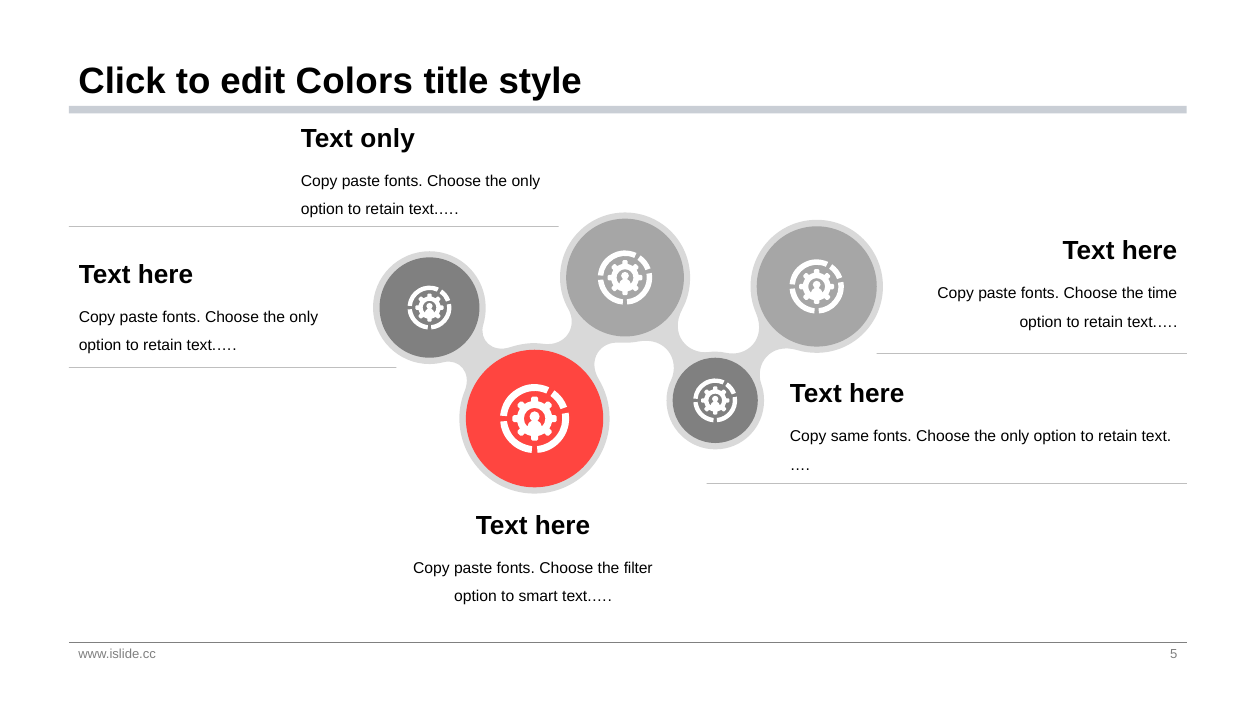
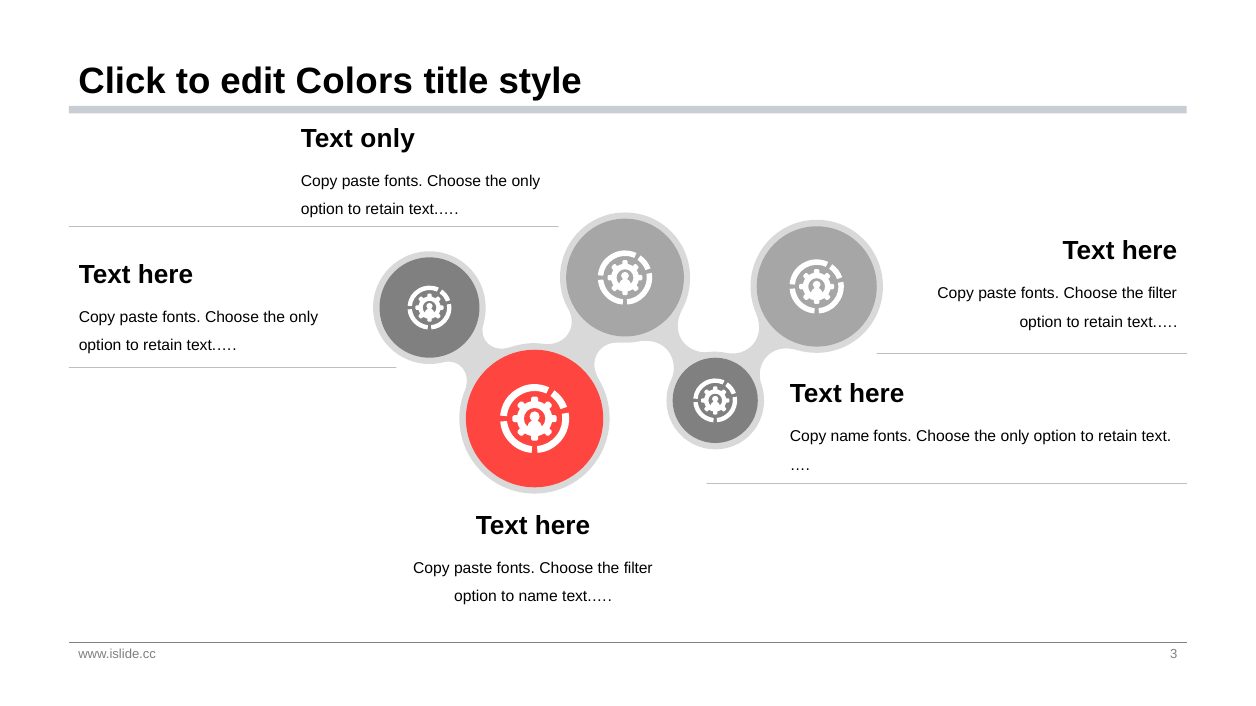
time at (1162, 294): time -> filter
Copy same: same -> name
to smart: smart -> name
5: 5 -> 3
